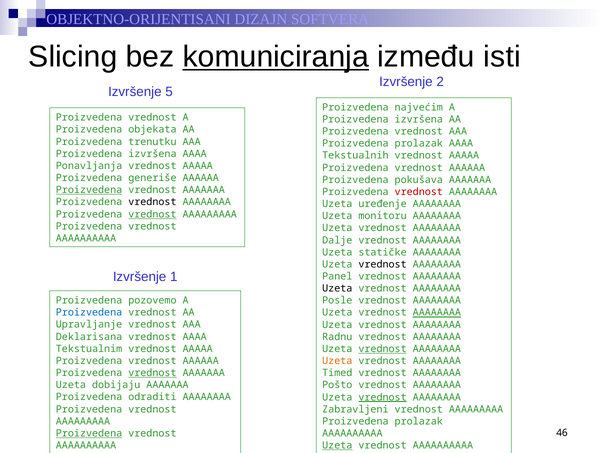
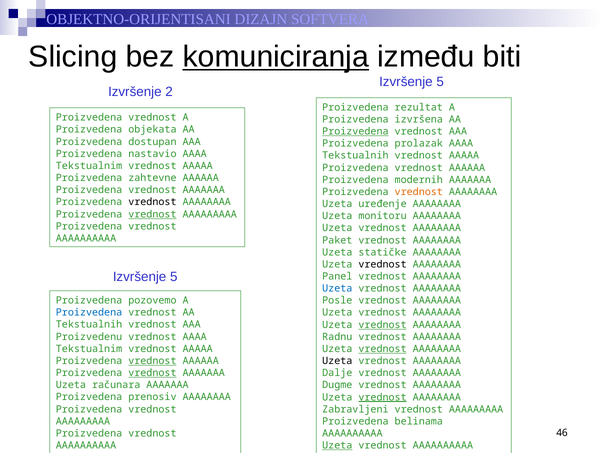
isti: isti -> biti
2 at (440, 82): 2 -> 5
5: 5 -> 2
najvećim: najvećim -> rezultat
Proizvedena at (355, 131) underline: none -> present
trenutku: trenutku -> dostupan
izvršena at (152, 154): izvršena -> nastavio
Ponavljanja at (89, 166): Ponavljanja -> Tekstualnim
generiše: generiše -> zahtevne
pokušava: pokušava -> modernih
Proizvedena at (89, 190) underline: present -> none
vrednost at (419, 192) colour: red -> orange
Dalje: Dalje -> Paket
1 at (174, 277): 1 -> 5
Uzeta at (337, 289) colour: black -> blue
AAAAAAAA at (437, 313) underline: present -> none
Upravljanje at (89, 325): Upravljanje -> Tekstualnih
vrednost at (383, 325) underline: none -> present
Deklarisana: Deklarisana -> Proizvedenu
vrednost at (152, 361) underline: none -> present
Uzeta at (337, 361) colour: orange -> black
Timed: Timed -> Dalje
dobijaju: dobijaju -> računara
Pošto: Pošto -> Dugme
odraditi: odraditi -> prenosiv
prolazak at (419, 421): prolazak -> belinama
Proizvedena at (89, 433) underline: present -> none
